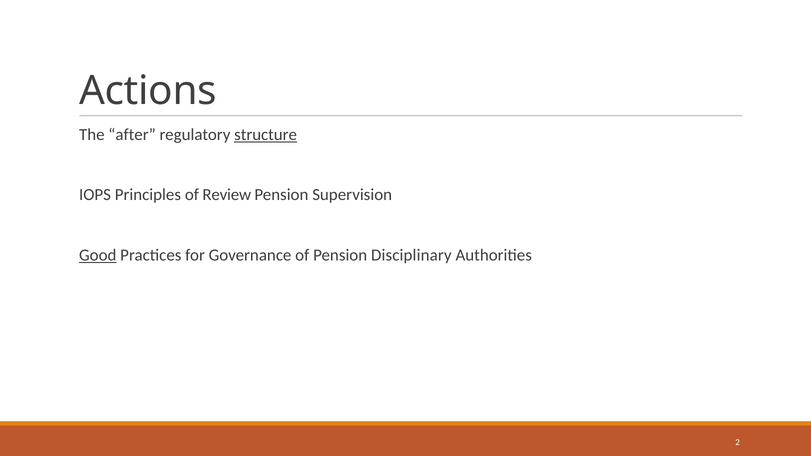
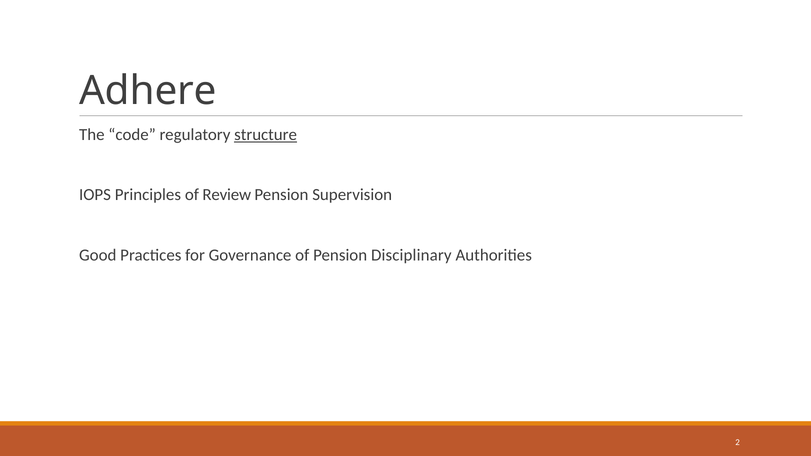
Actions: Actions -> Adhere
after: after -> code
Good underline: present -> none
